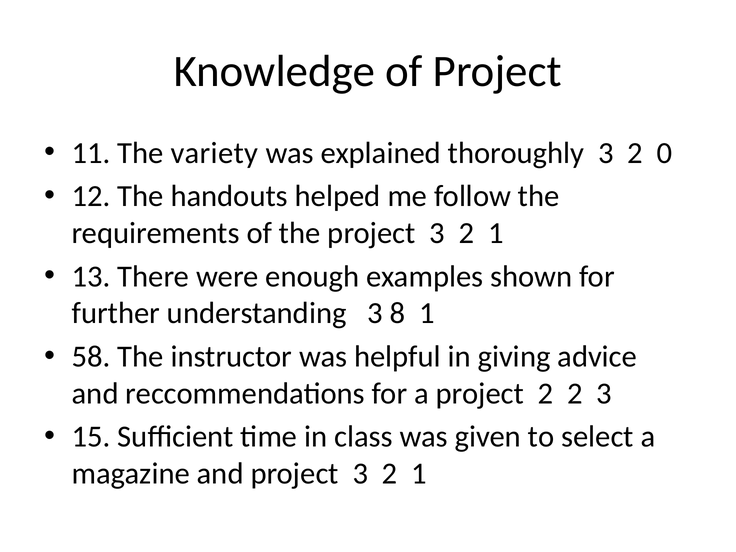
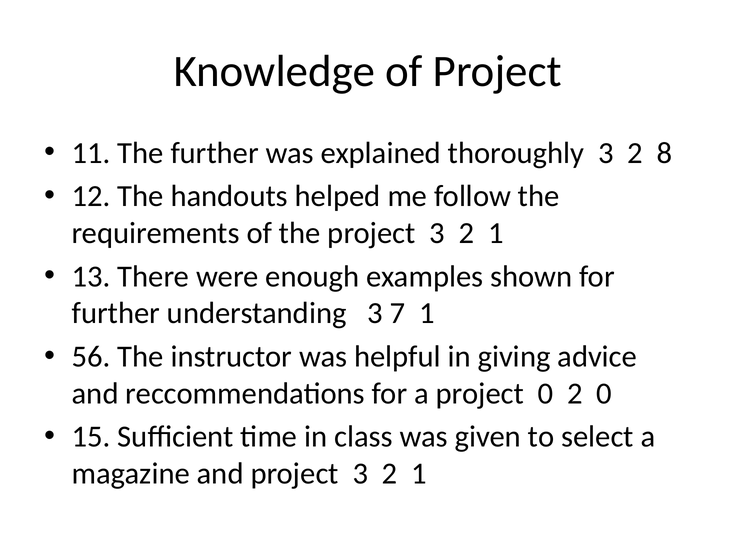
The variety: variety -> further
0: 0 -> 8
8: 8 -> 7
58: 58 -> 56
project 2: 2 -> 0
2 3: 3 -> 0
